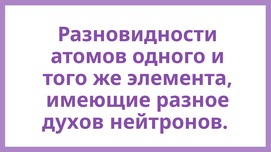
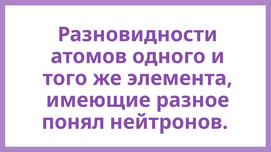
духов: духов -> понял
